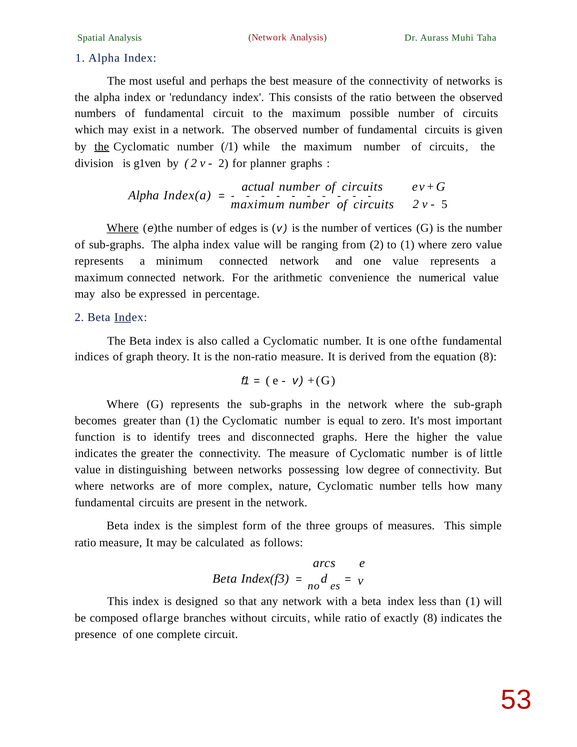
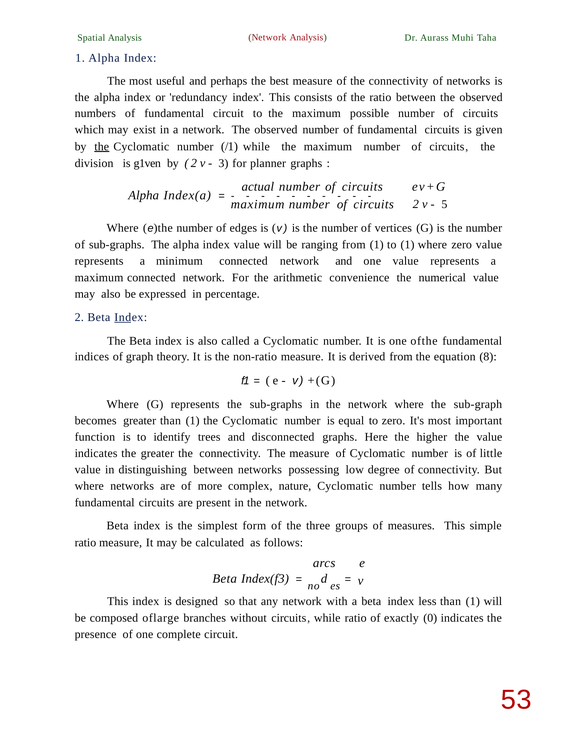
2v- 2: 2 -> 3
Where at (123, 228) underline: present -> none
from 2: 2 -> 1
exactly 8: 8 -> 0
